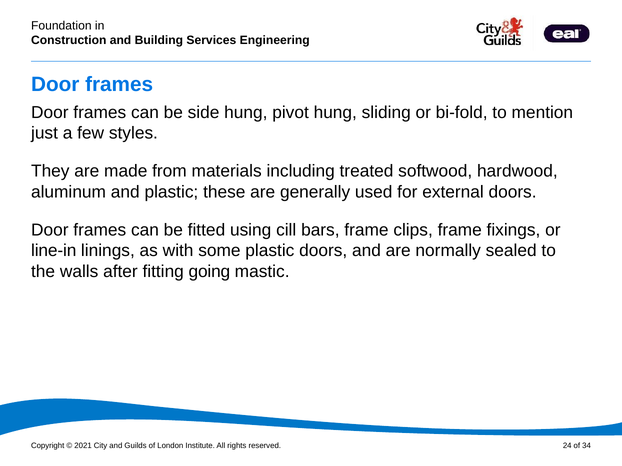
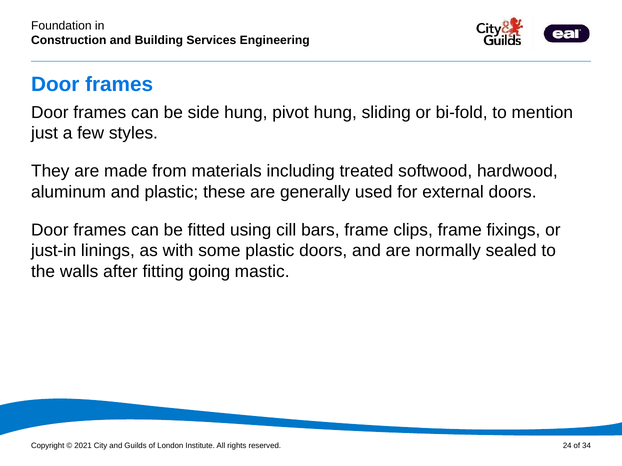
line-in: line-in -> just-in
